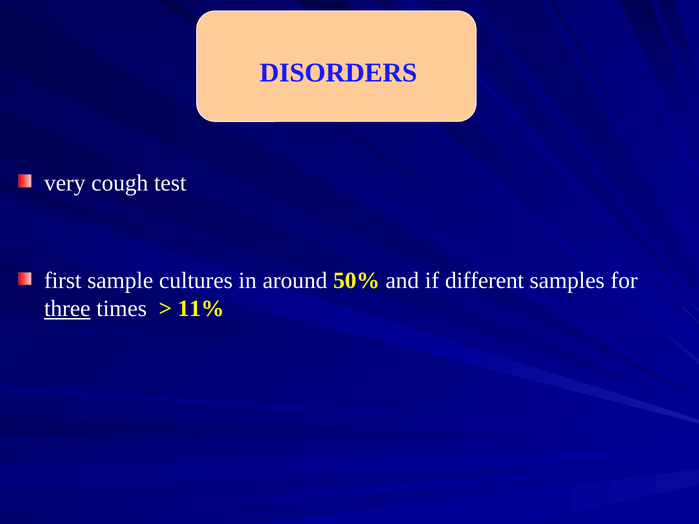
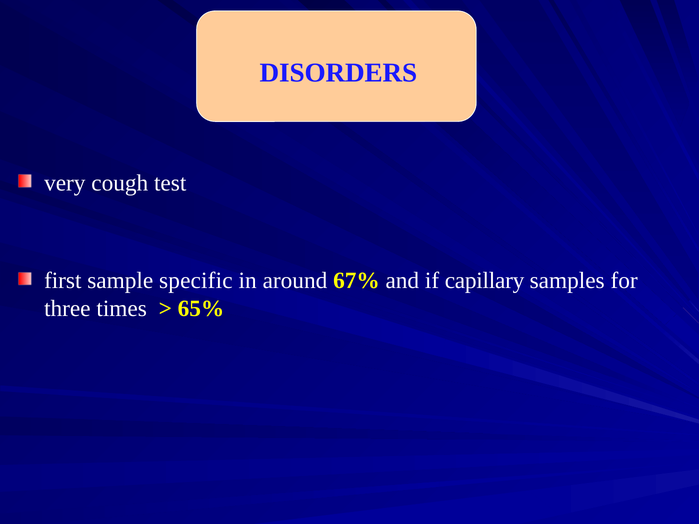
cultures: cultures -> specific
50%: 50% -> 67%
different: different -> capillary
three underline: present -> none
11%: 11% -> 65%
